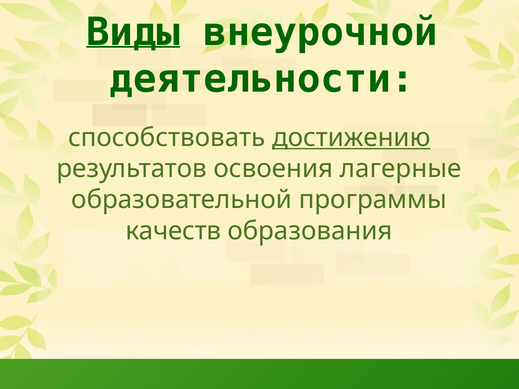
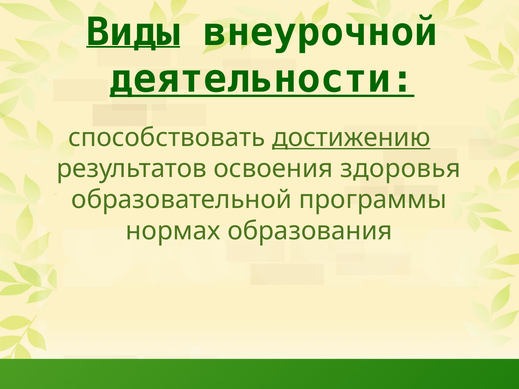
деятельности underline: none -> present
лагерные: лагерные -> здоровья
качеств: качеств -> нормах
